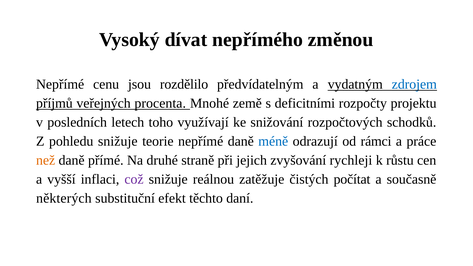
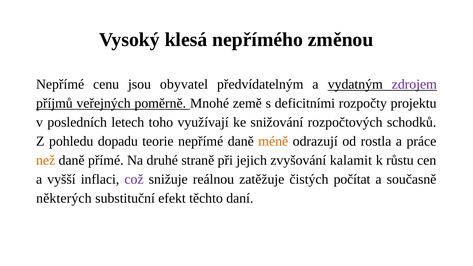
dívat: dívat -> klesá
rozdělilo: rozdělilo -> obyvatel
zdrojem colour: blue -> purple
procenta: procenta -> poměrně
pohledu snižuje: snižuje -> dopadu
méně colour: blue -> orange
rámci: rámci -> rostla
rychleji: rychleji -> kalamit
